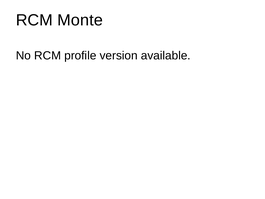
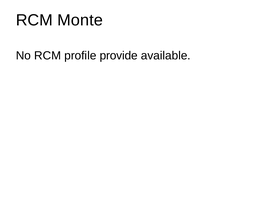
version: version -> provide
